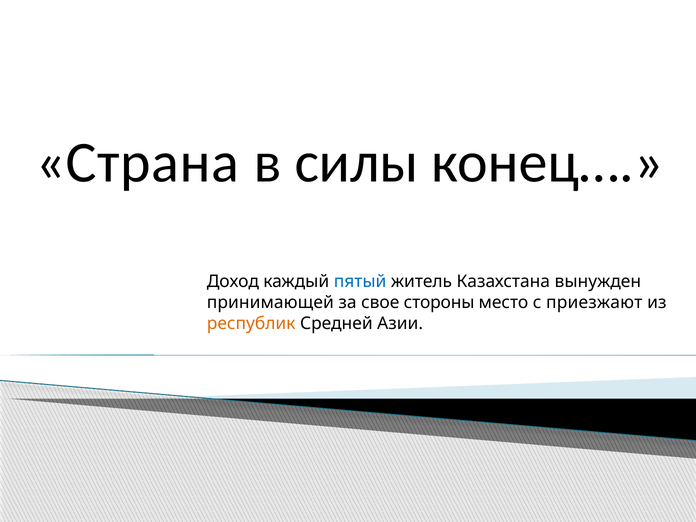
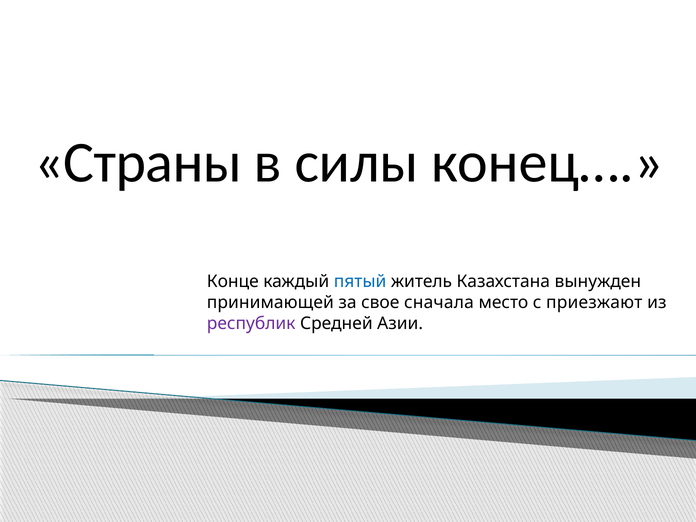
Страна: Страна -> Страны
Доход: Доход -> Конце
стороны: стороны -> сначала
республик colour: orange -> purple
